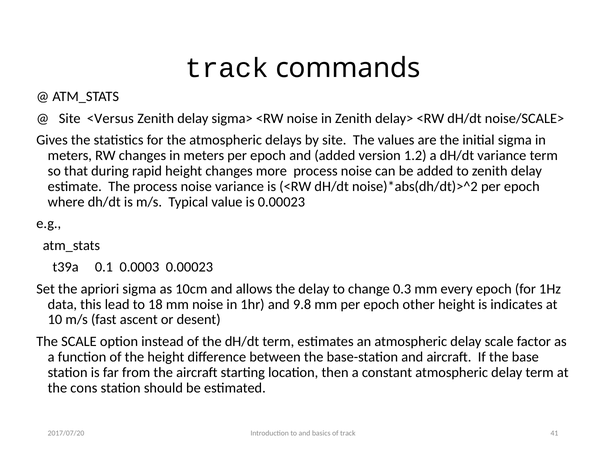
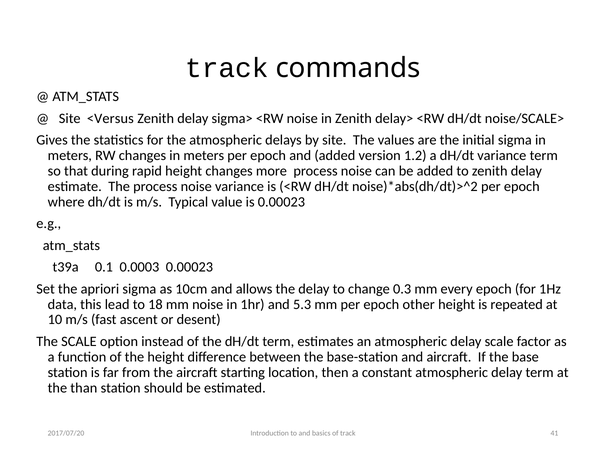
9.8: 9.8 -> 5.3
indicates: indicates -> repeated
cons: cons -> than
